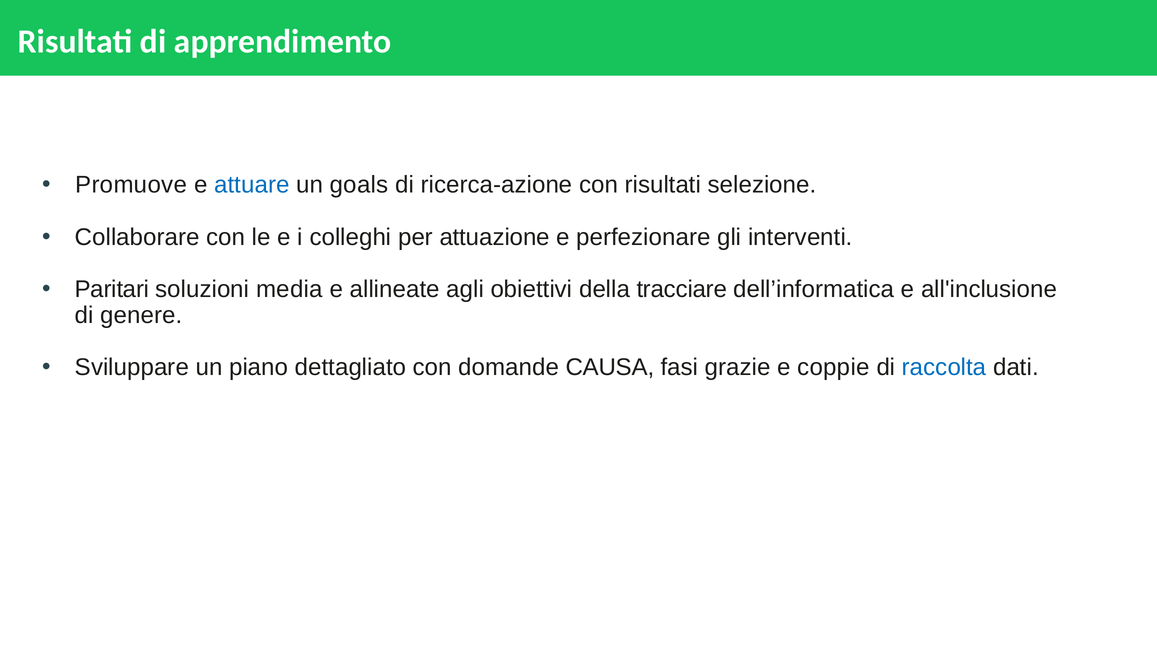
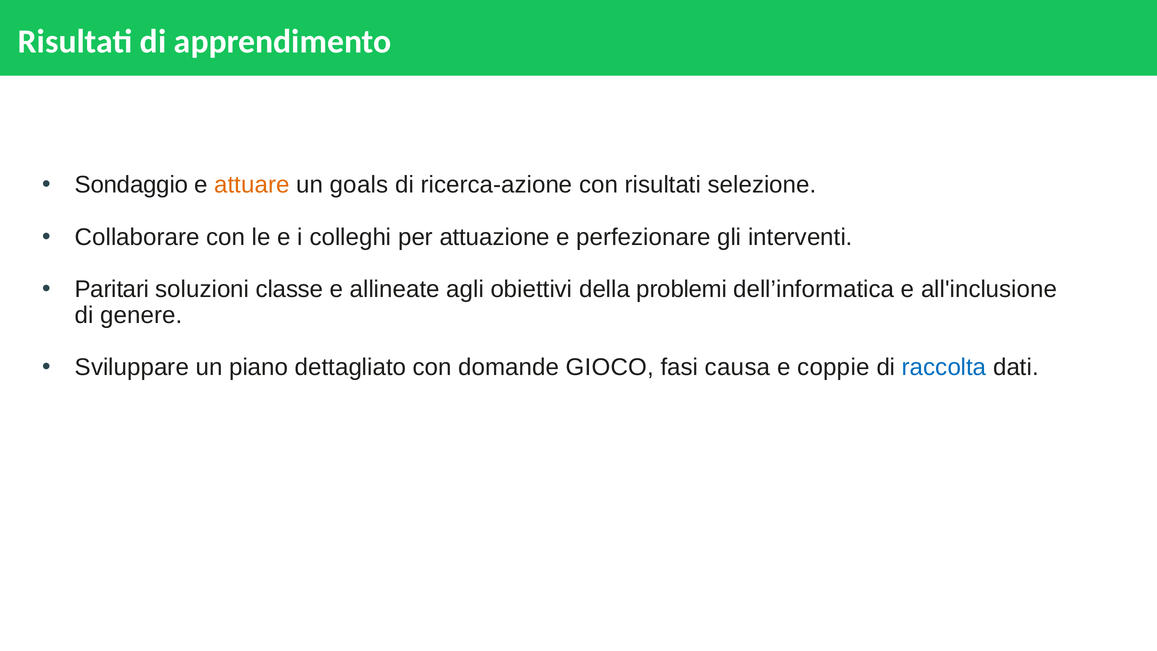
Promuove: Promuove -> Sondaggio
attuare colour: blue -> orange
media: media -> classe
tracciare: tracciare -> problemi
CAUSA: CAUSA -> GIOCO
grazie: grazie -> causa
